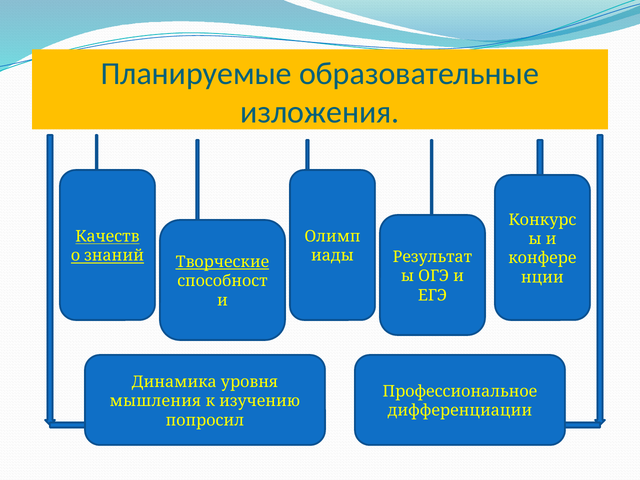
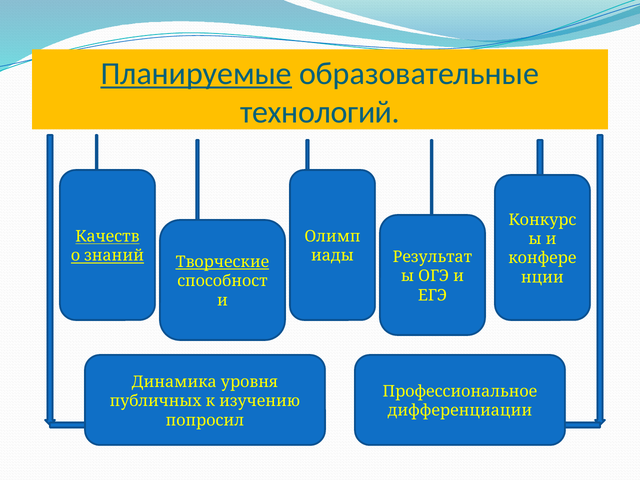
Планируемые underline: none -> present
изложения: изложения -> технологий
мышления: мышления -> публичных
